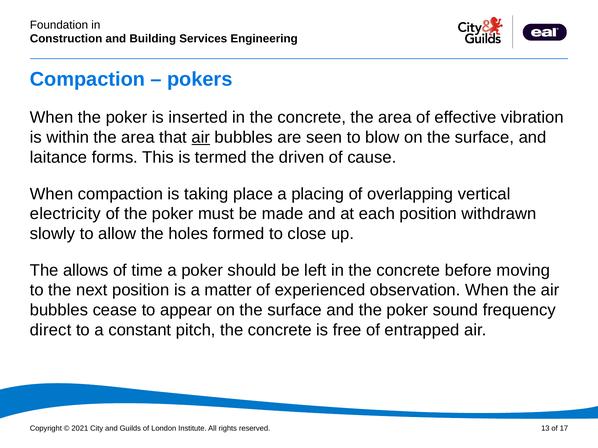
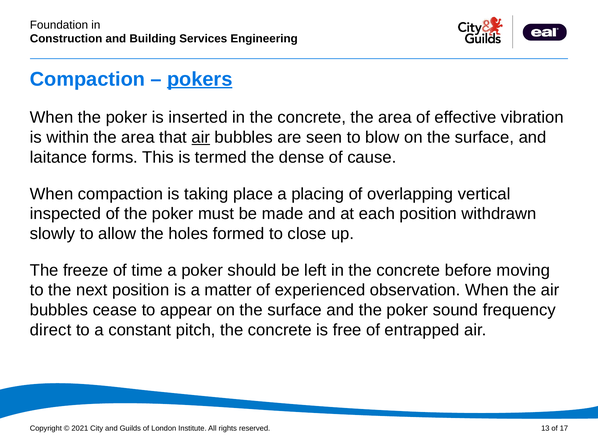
pokers underline: none -> present
driven: driven -> dense
electricity: electricity -> inspected
allows: allows -> freeze
